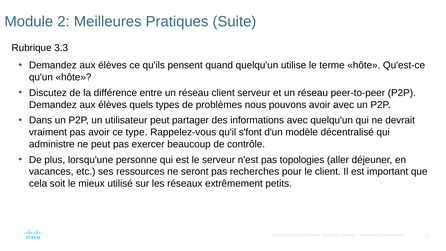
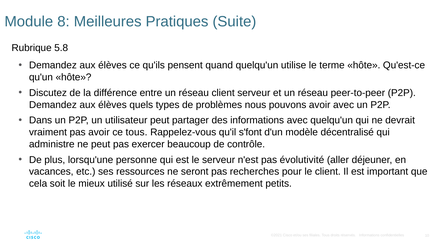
2: 2 -> 8
3.3: 3.3 -> 5.8
ce type: type -> tous
topologies: topologies -> évolutivité
